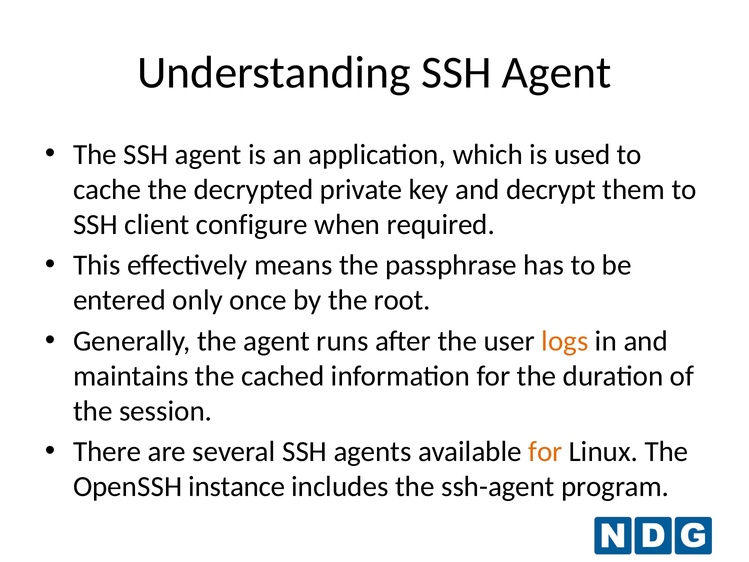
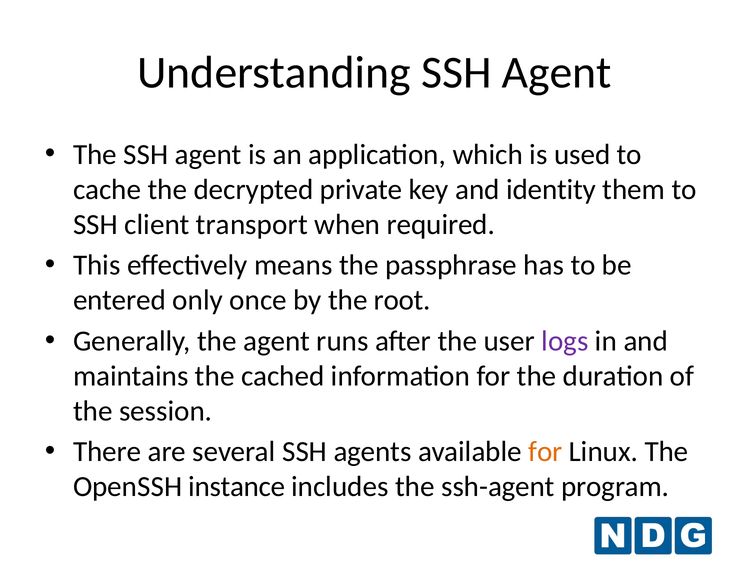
decrypt: decrypt -> identity
configure: configure -> transport
logs colour: orange -> purple
